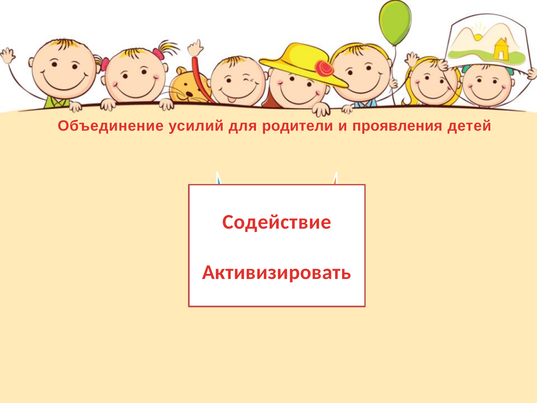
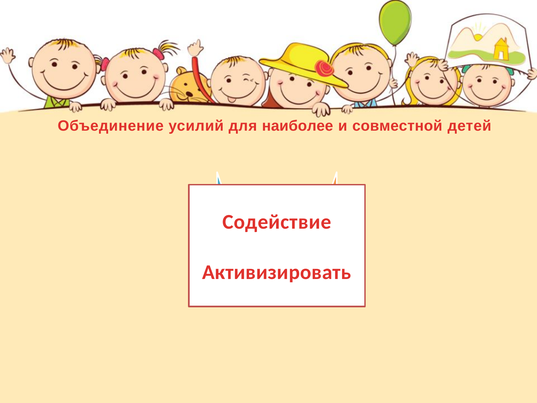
родители: родители -> наиболее
проявления: проявления -> совместной
